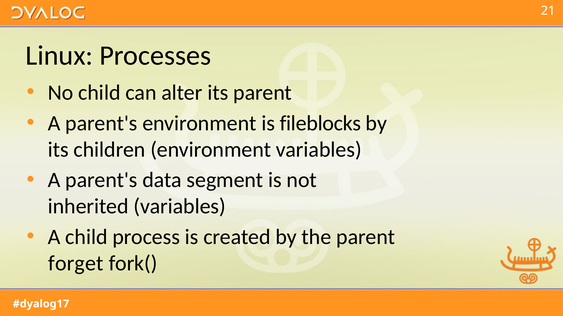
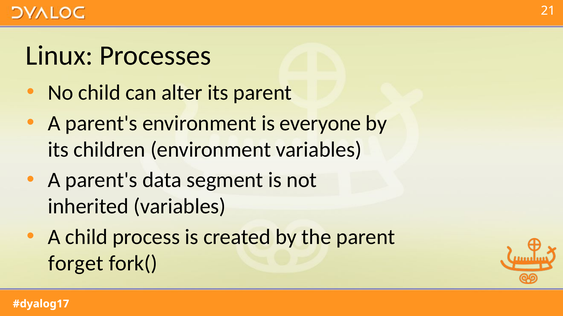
fileblocks: fileblocks -> everyone
